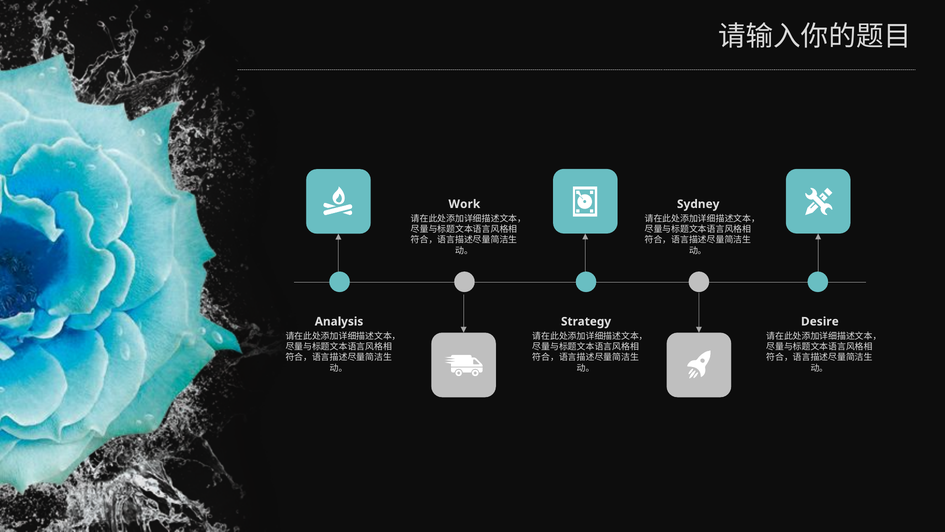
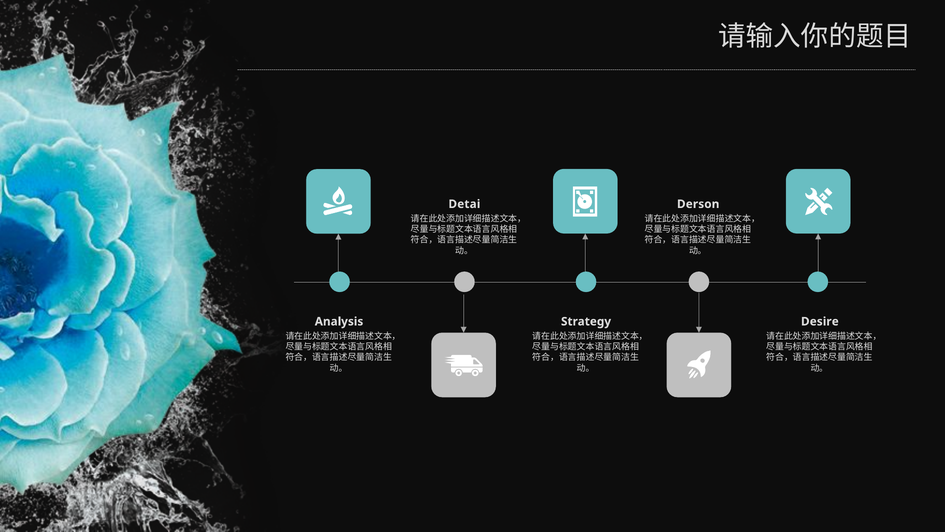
Work: Work -> Detai
Sydney: Sydney -> Derson
